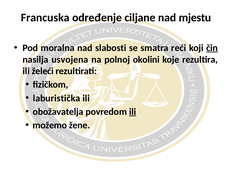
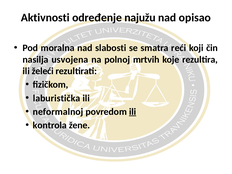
Francuska: Francuska -> Aktivnosti
ciljane: ciljane -> najužu
mjestu: mjestu -> opisao
čin underline: present -> none
okolini: okolini -> mrtvih
obožavatelja: obožavatelja -> neformalnoj
možemo: možemo -> kontrola
